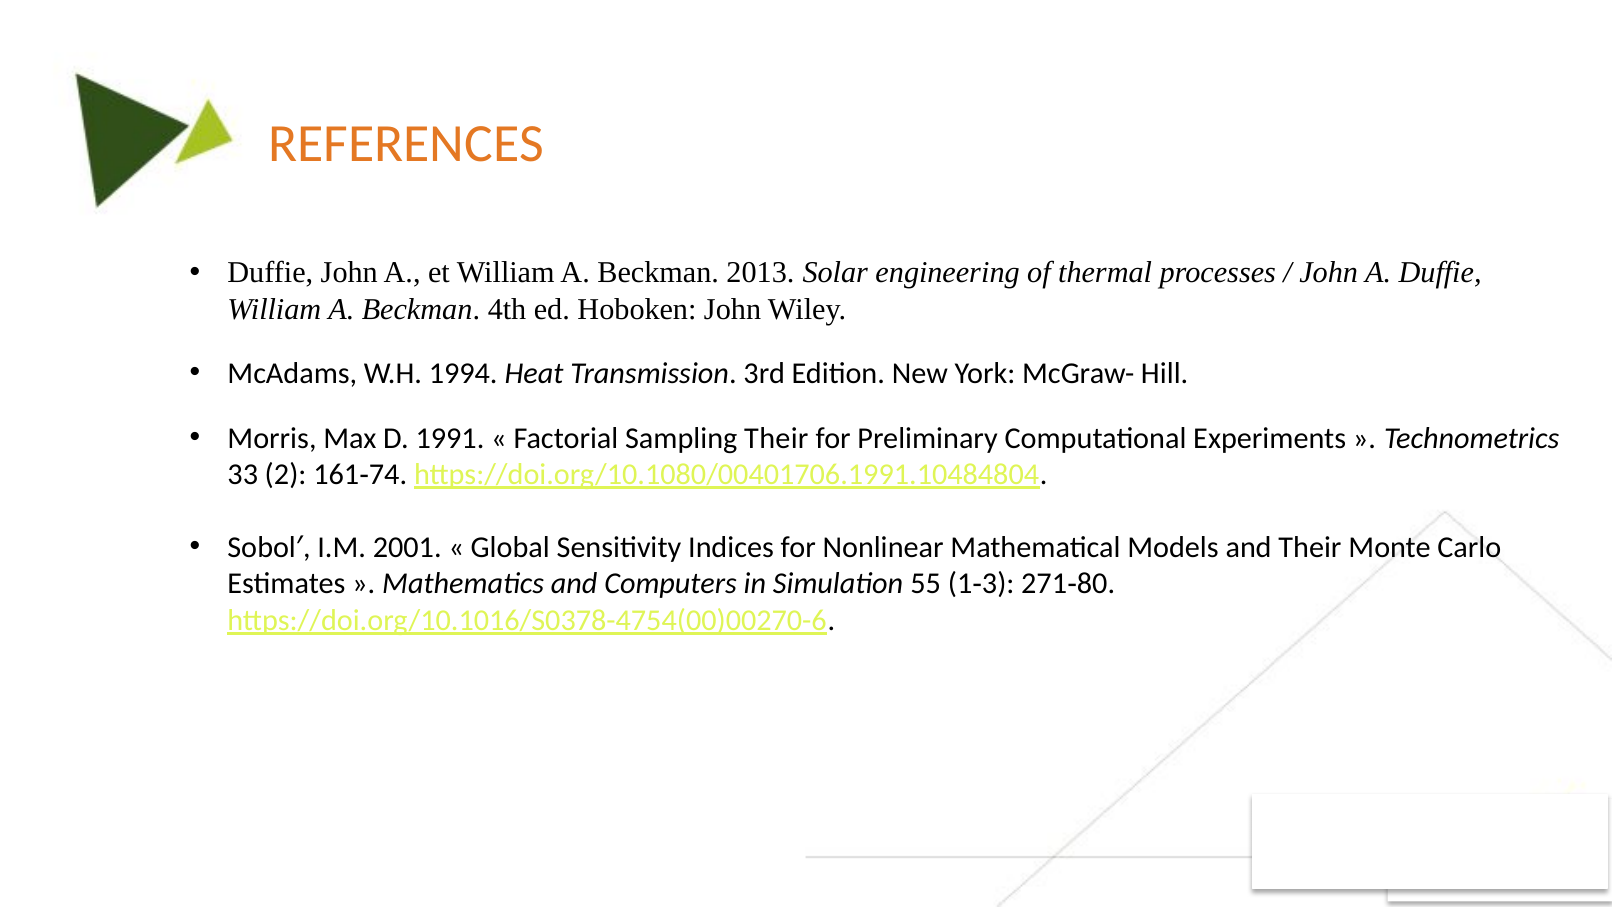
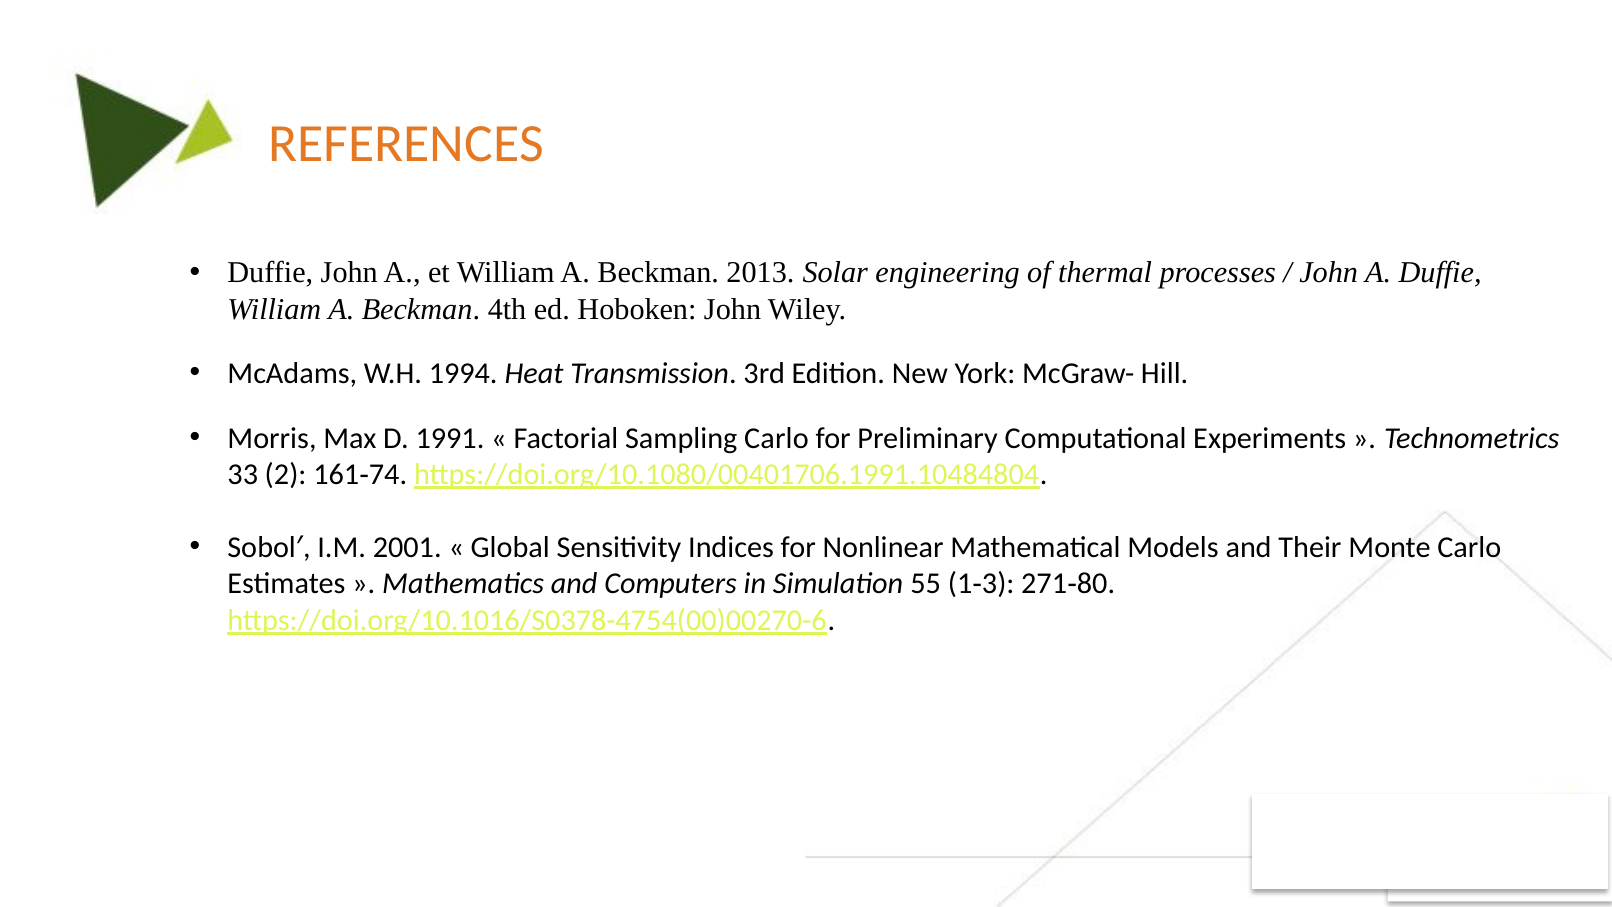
Sampling Their: Their -> Carlo
